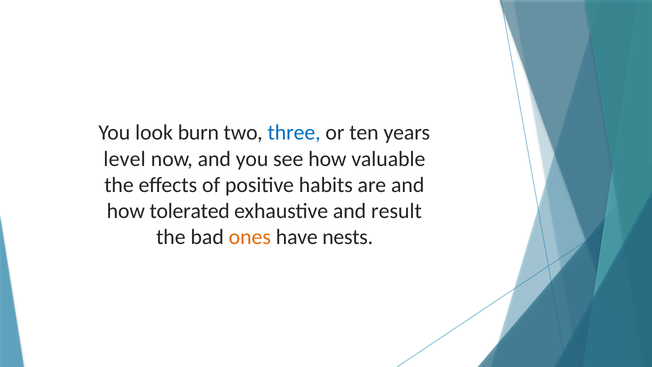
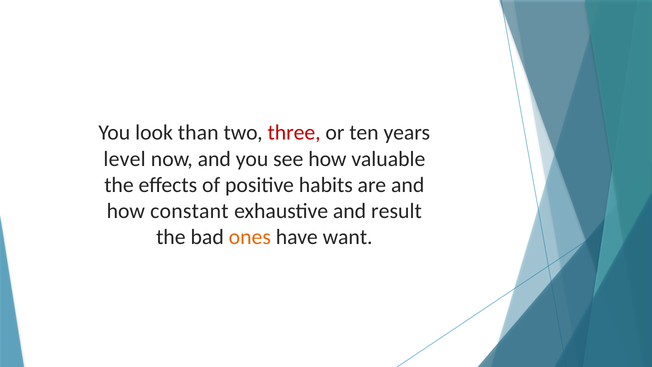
burn: burn -> than
three colour: blue -> red
tolerated: tolerated -> constant
nests: nests -> want
